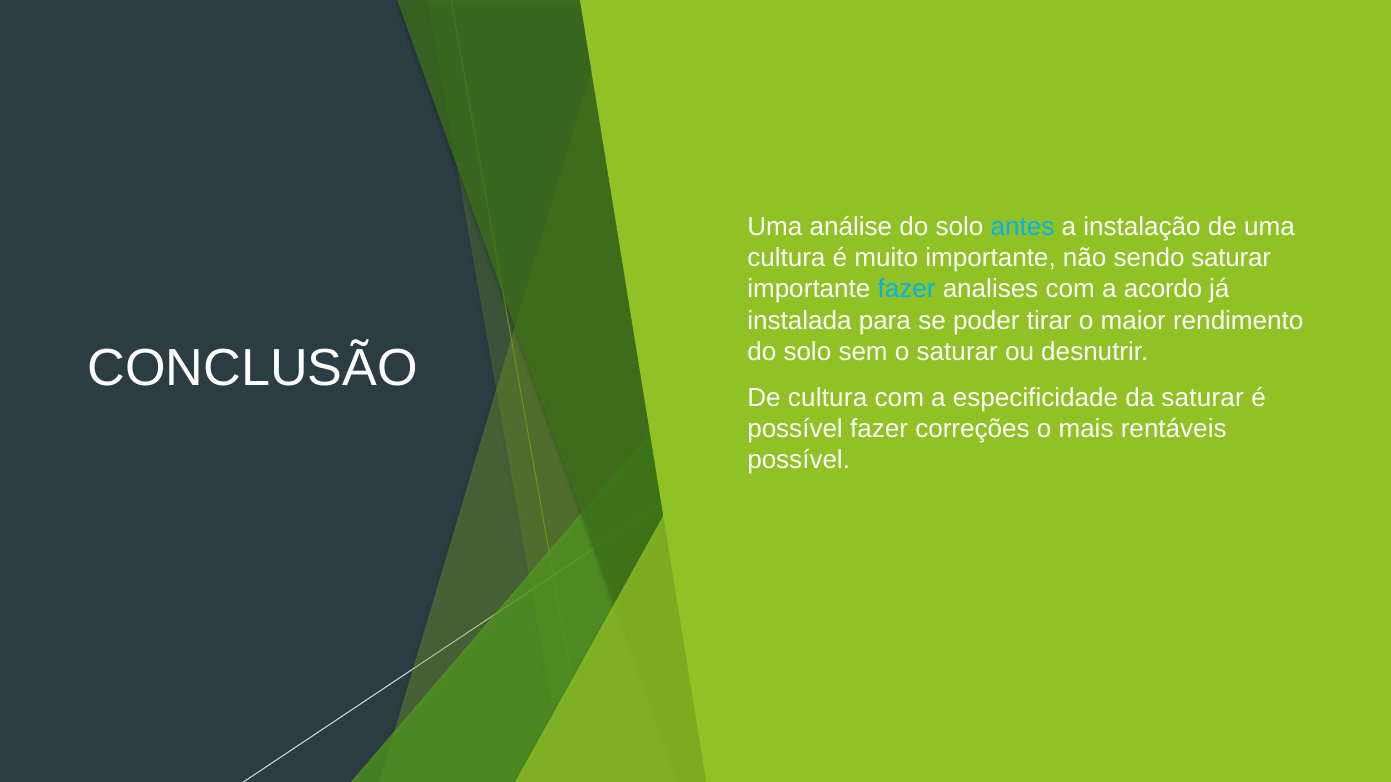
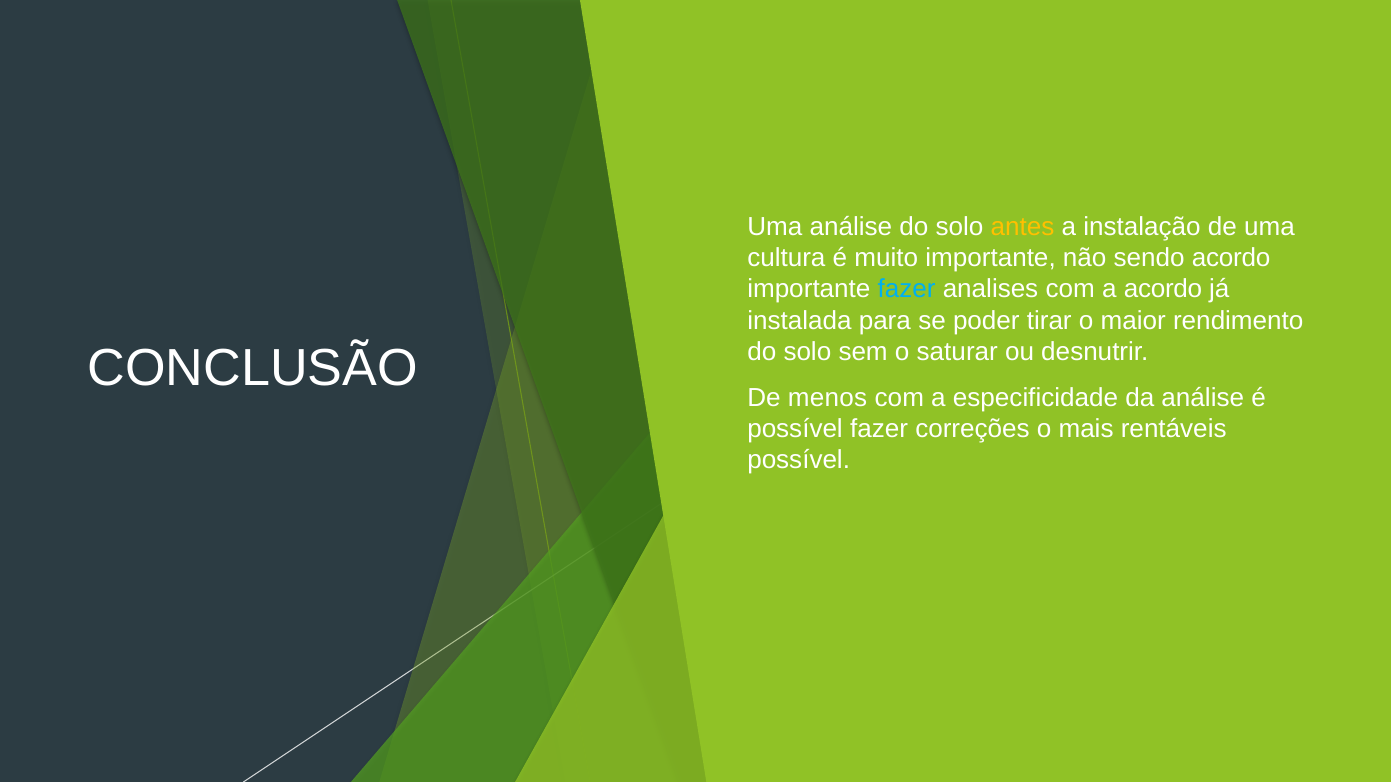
antes colour: light blue -> yellow
sendo saturar: saturar -> acordo
De cultura: cultura -> menos
da saturar: saturar -> análise
